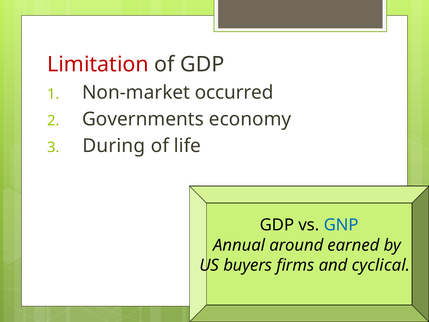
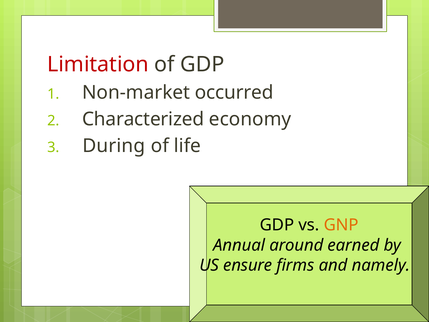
Governments: Governments -> Characterized
GNP colour: blue -> orange
buyers: buyers -> ensure
cyclical: cyclical -> namely
